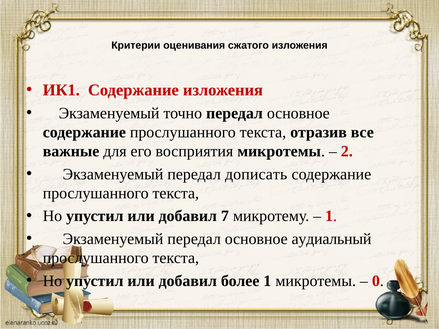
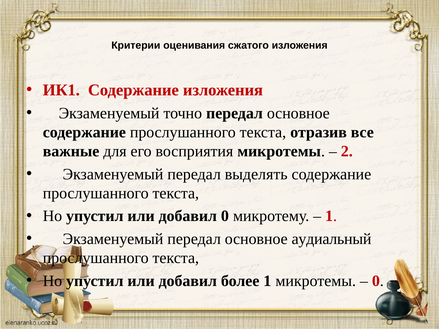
дописать: дописать -> выделять
добавил 7: 7 -> 0
